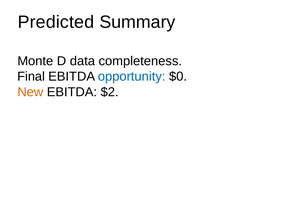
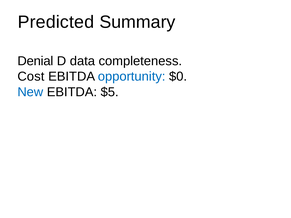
Monte: Monte -> Denial
Final: Final -> Cost
New colour: orange -> blue
$2: $2 -> $5
